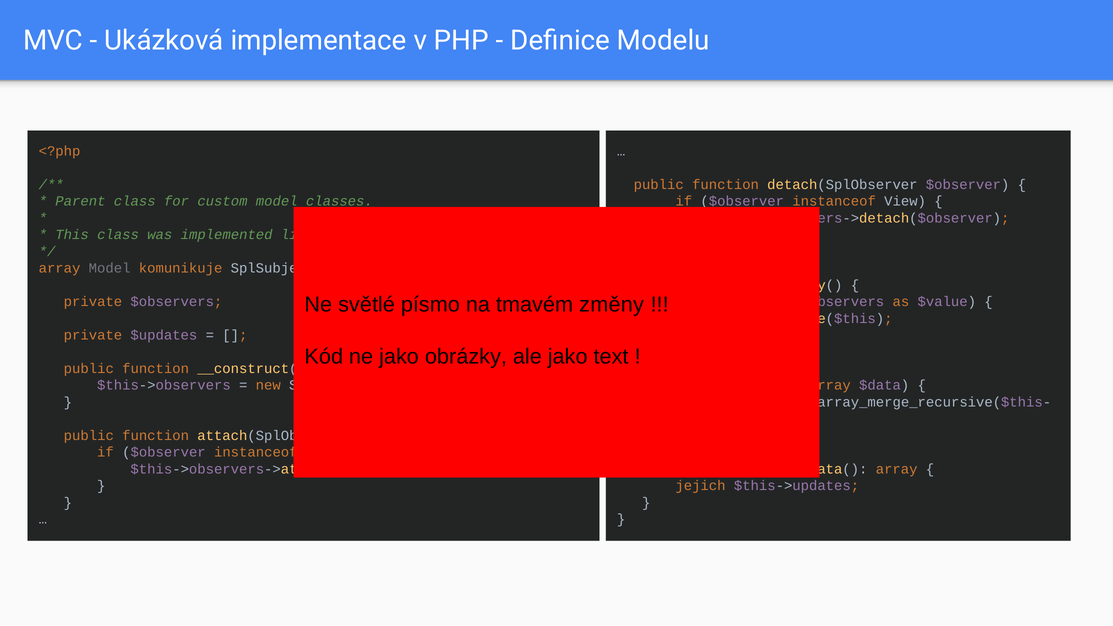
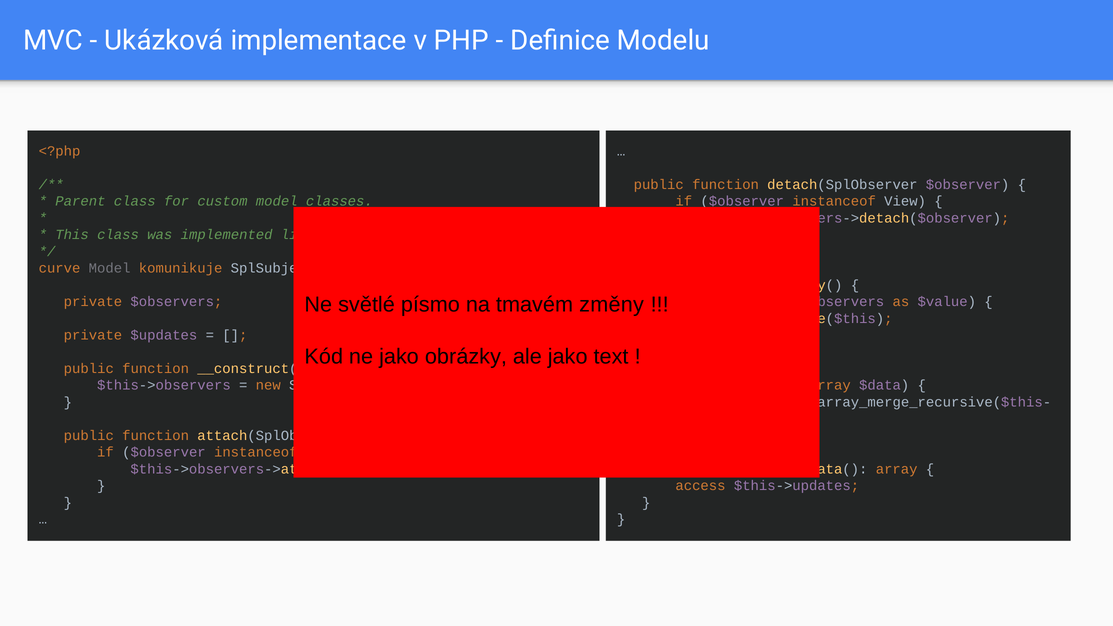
array at (60, 268): array -> curve
jejich: jejich -> access
